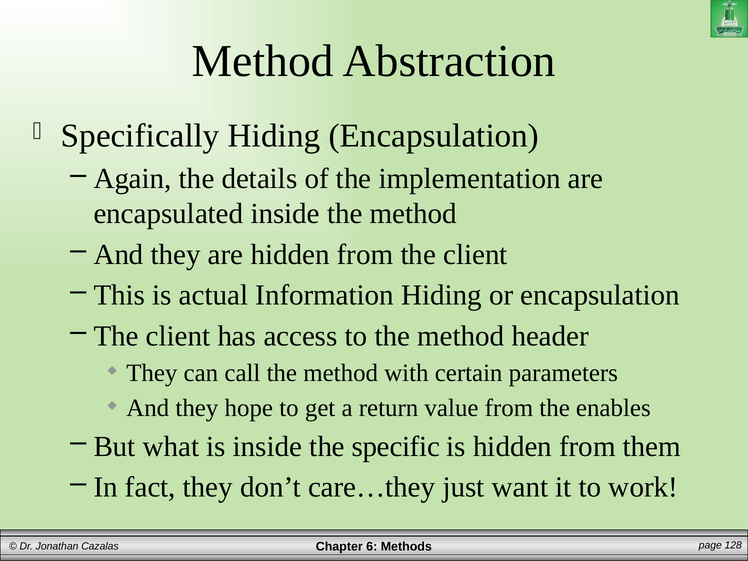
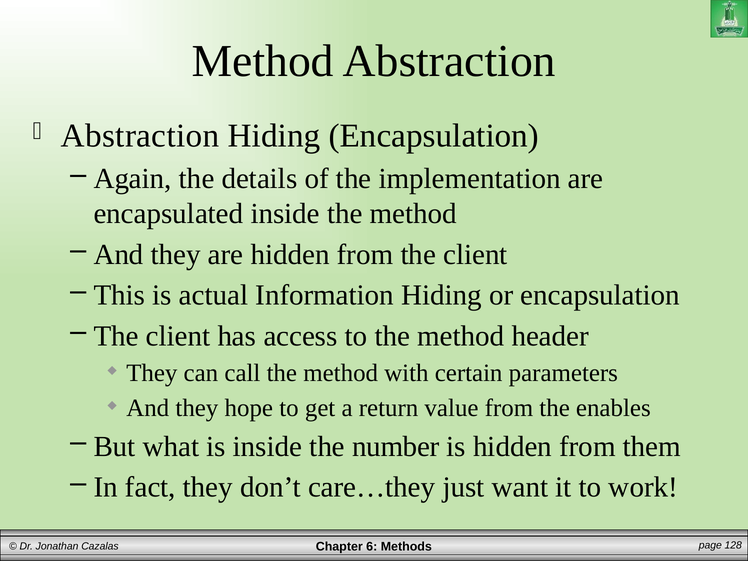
Specifically at (140, 136): Specifically -> Abstraction
specific: specific -> number
